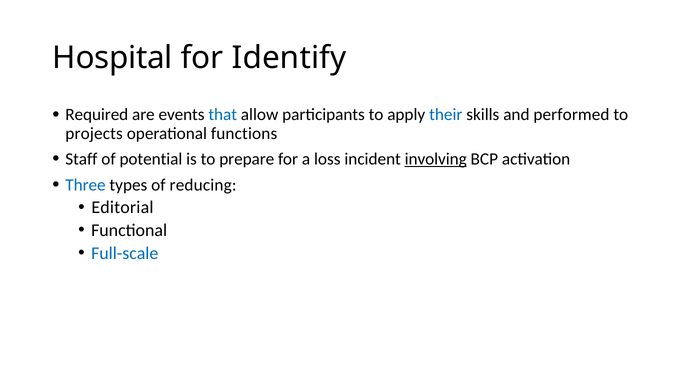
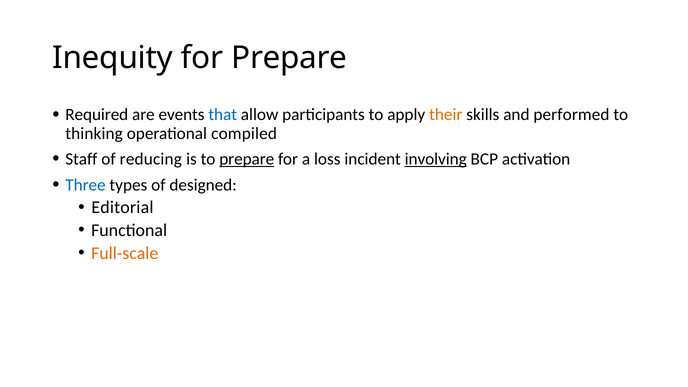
Hospital: Hospital -> Inequity
for Identify: Identify -> Prepare
their colour: blue -> orange
projects: projects -> thinking
functions: functions -> compiled
potential: potential -> reducing
prepare at (247, 159) underline: none -> present
reducing: reducing -> designed
Full-scale colour: blue -> orange
